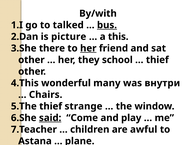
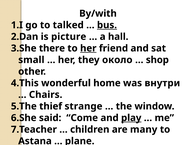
this: this -> hall
other at (31, 60): other -> small
school: school -> около
thief at (157, 60): thief -> shop
many: many -> home
said underline: present -> none
play underline: none -> present
awful: awful -> many
